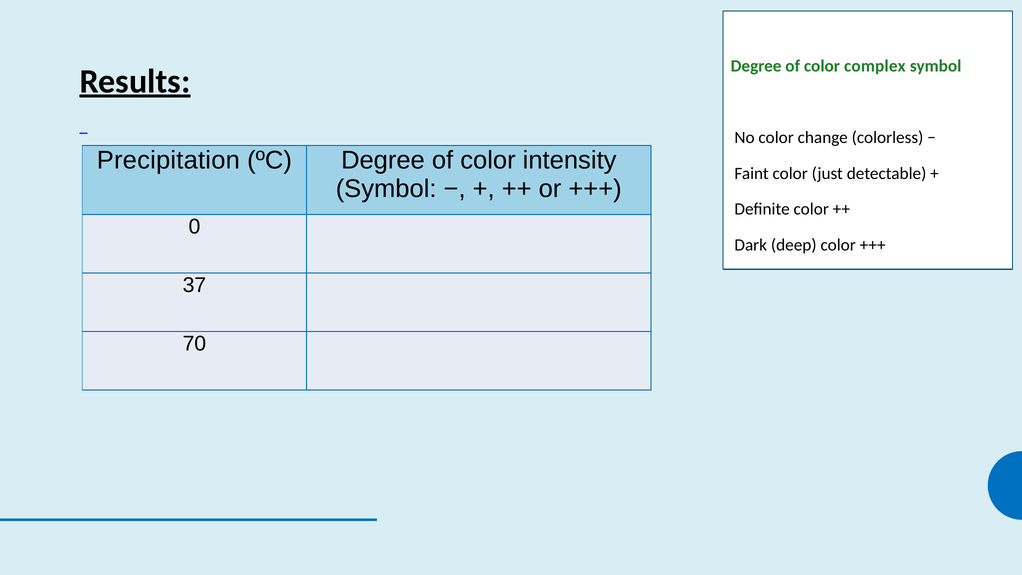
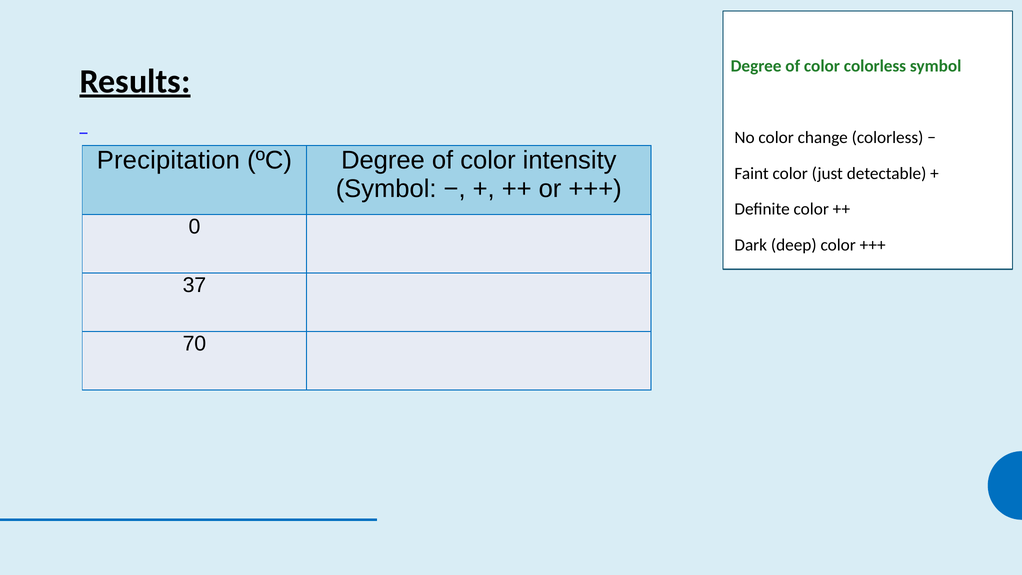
color complex: complex -> colorless
